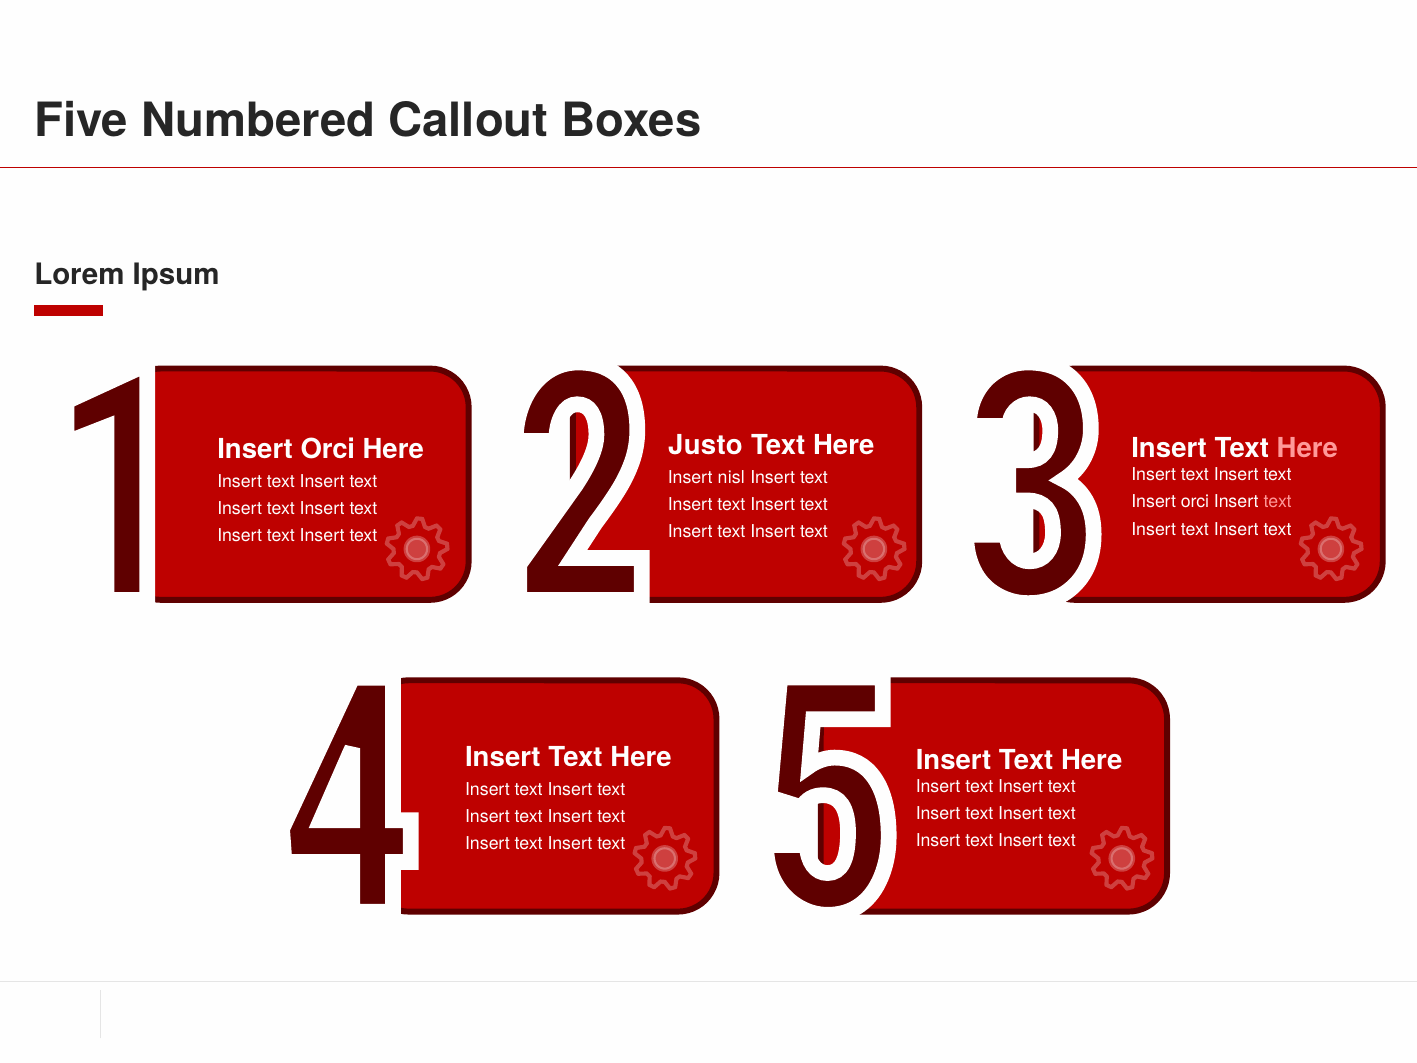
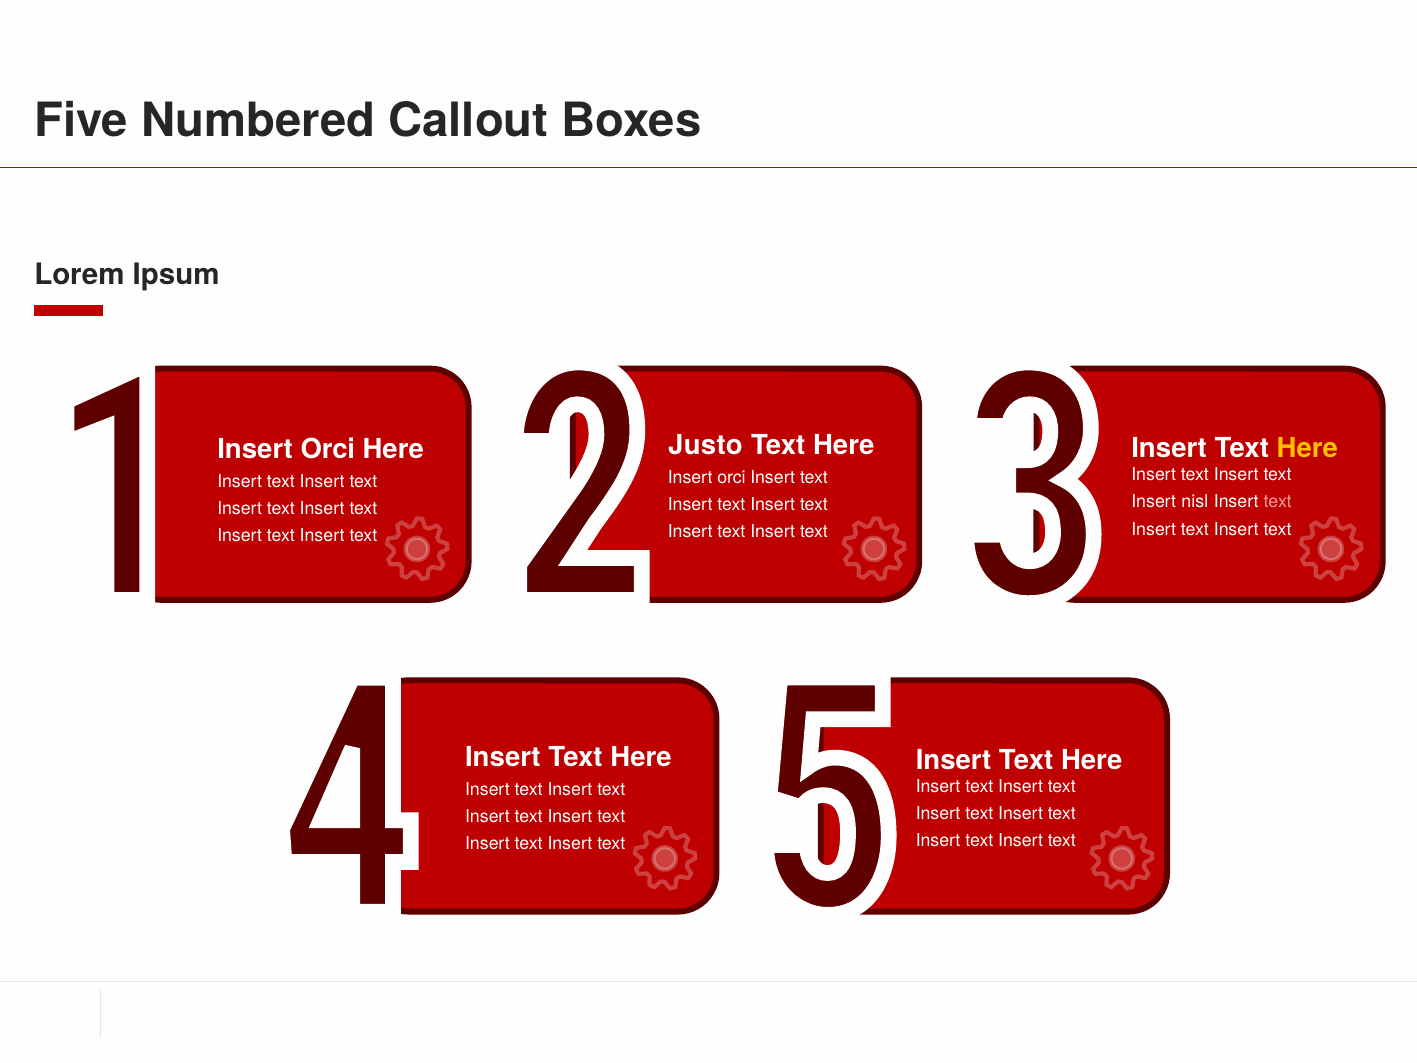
Here at (1307, 448) colour: pink -> yellow
nisl at (731, 478): nisl -> orci
orci at (1195, 502): orci -> nisl
